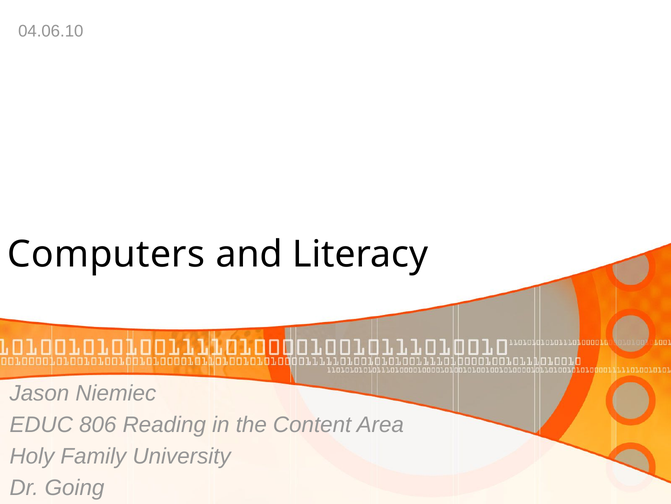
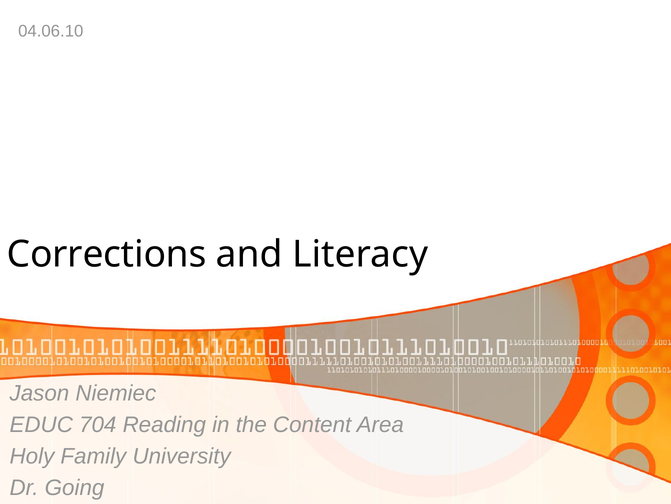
Computers: Computers -> Corrections
806: 806 -> 704
